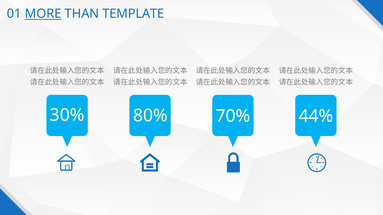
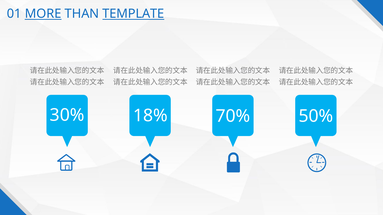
TEMPLATE underline: none -> present
80%: 80% -> 18%
44%: 44% -> 50%
